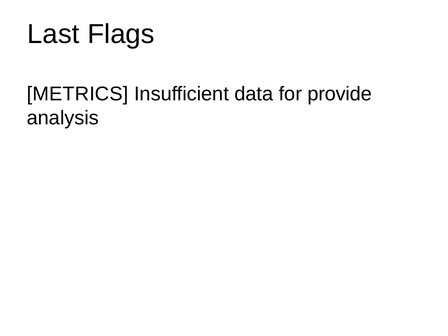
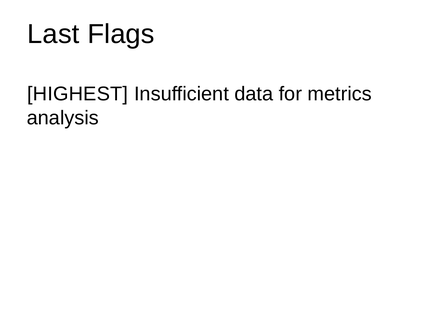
METRICS: METRICS -> HIGHEST
provide: provide -> metrics
